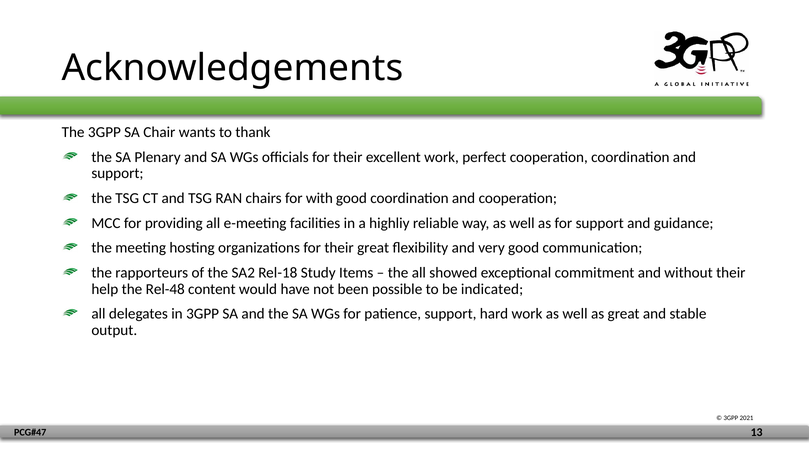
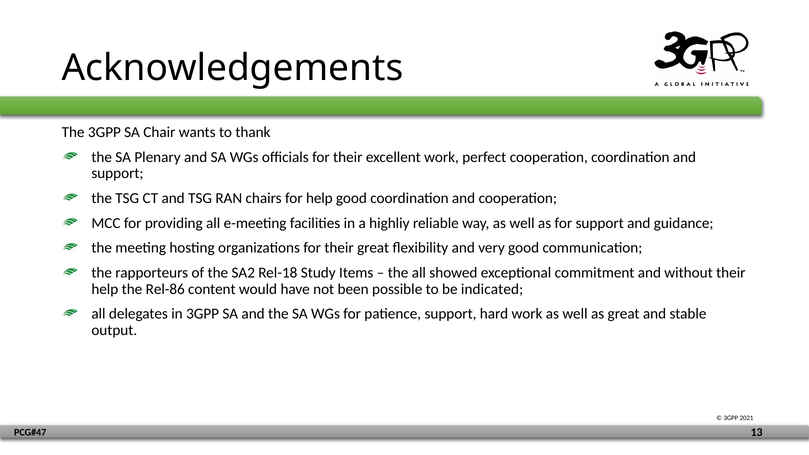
for with: with -> help
Rel-48: Rel-48 -> Rel-86
